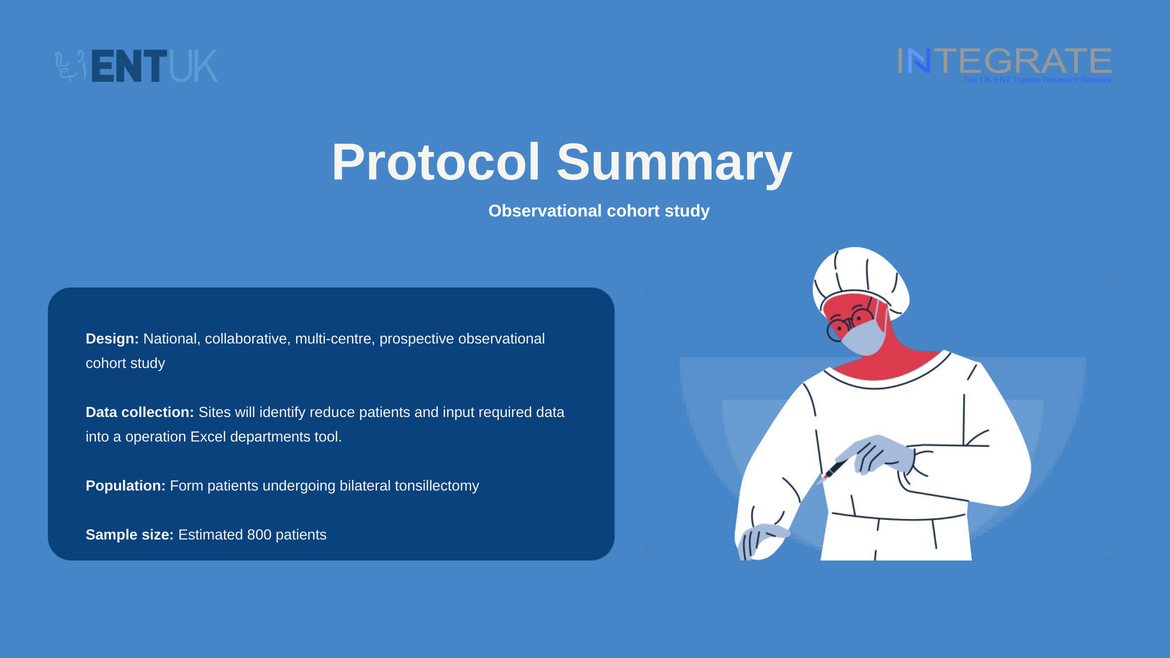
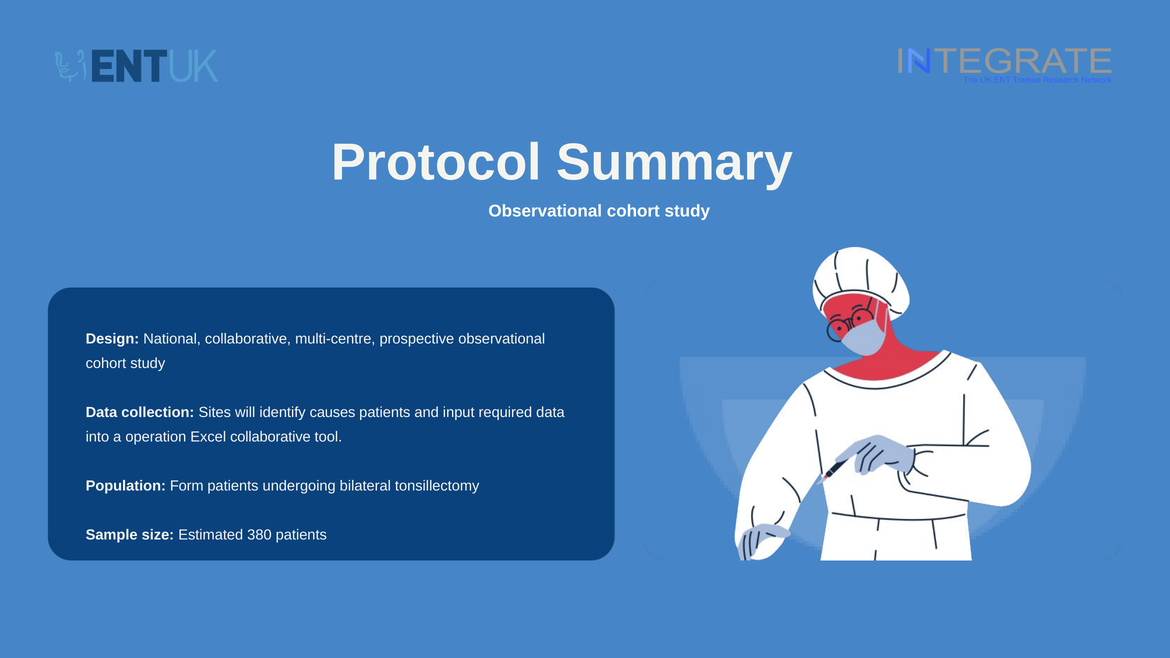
reduce: reduce -> causes
Excel departments: departments -> collaborative
800: 800 -> 380
